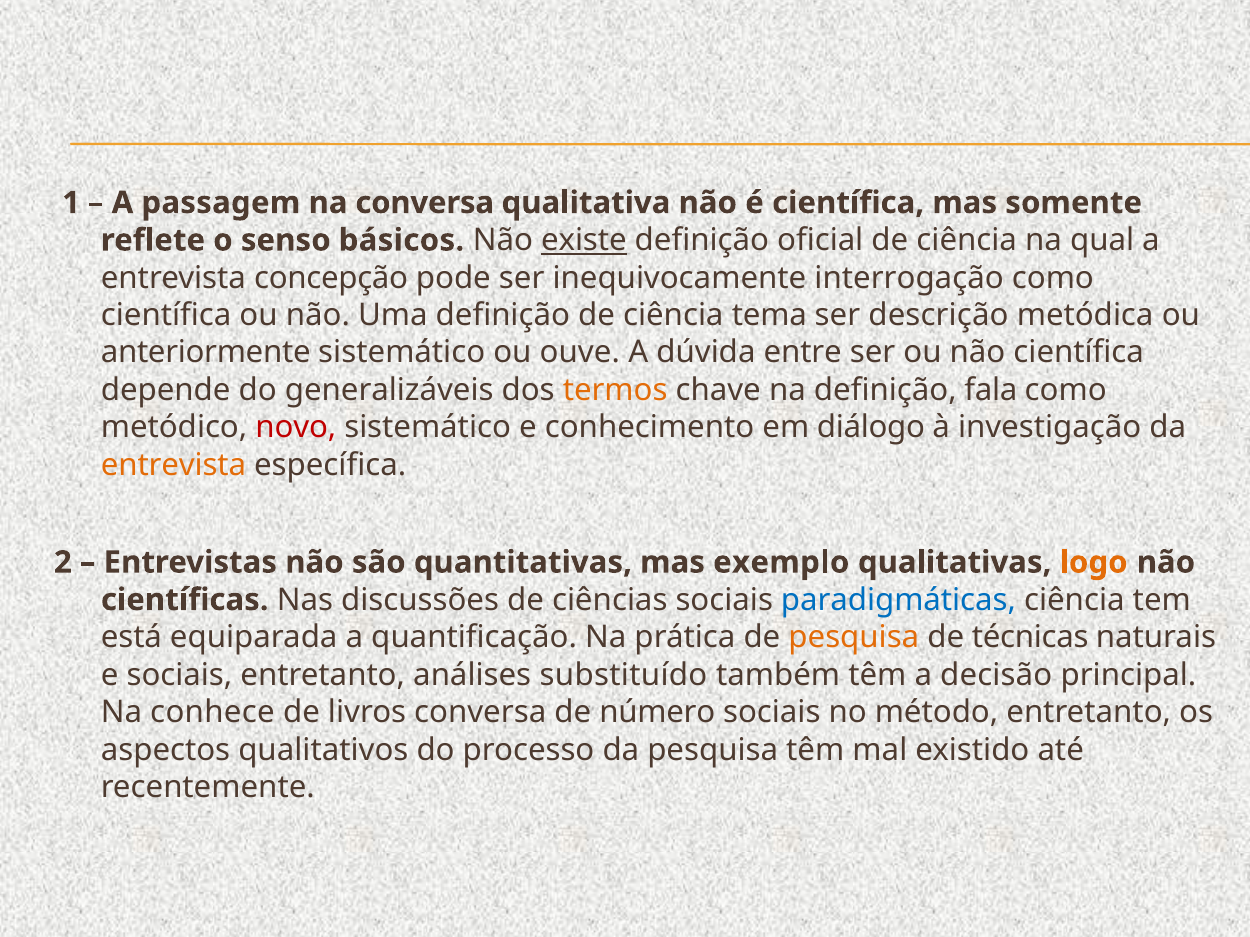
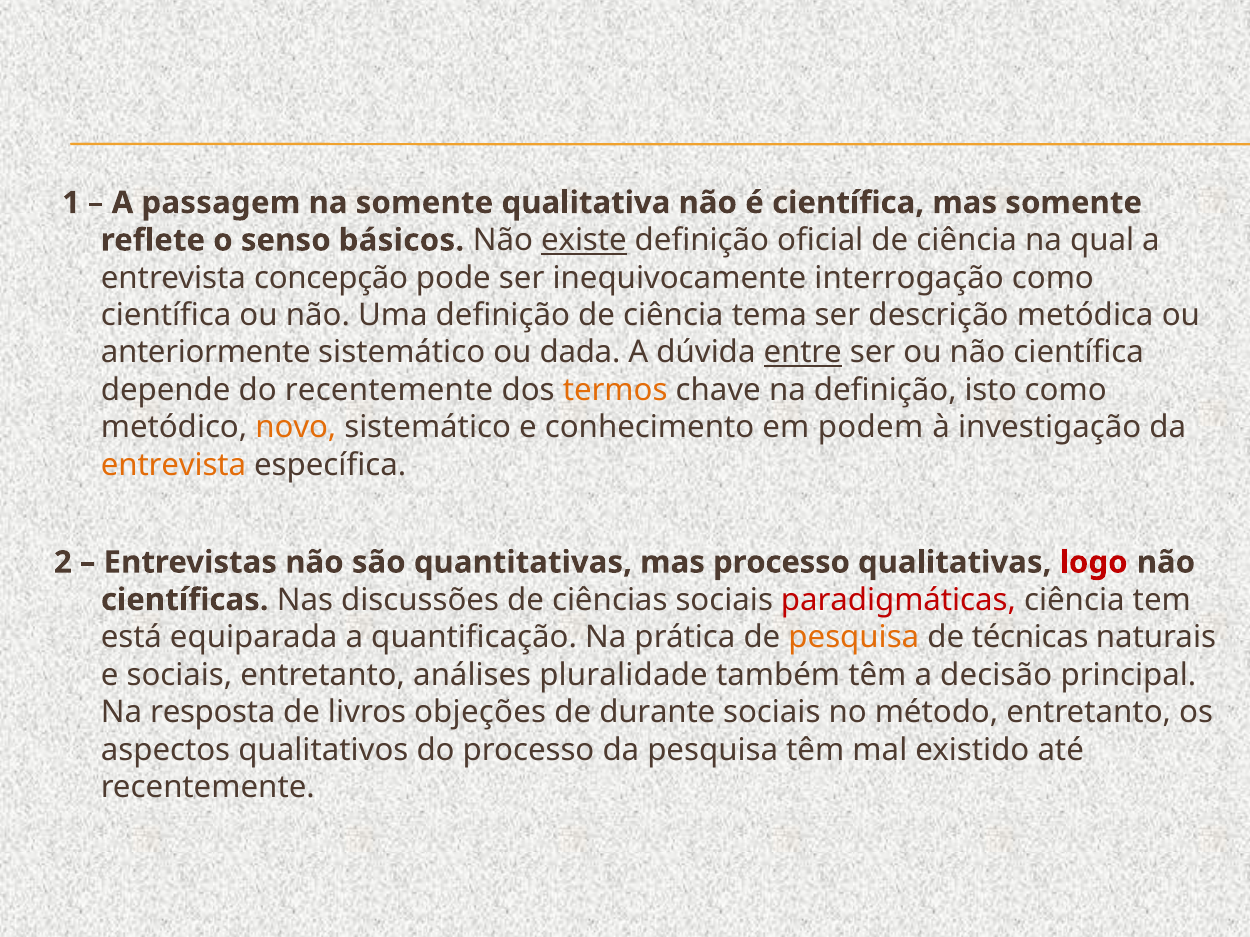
na conversa: conversa -> somente
ouve: ouve -> dada
entre underline: none -> present
do generalizáveis: generalizáveis -> recentemente
fala: fala -> isto
novo colour: red -> orange
diálogo: diálogo -> podem
mas exemplo: exemplo -> processo
logo colour: orange -> red
paradigmáticas colour: blue -> red
substituído: substituído -> pluralidade
conhece: conhece -> resposta
livros conversa: conversa -> objeções
número: número -> durante
